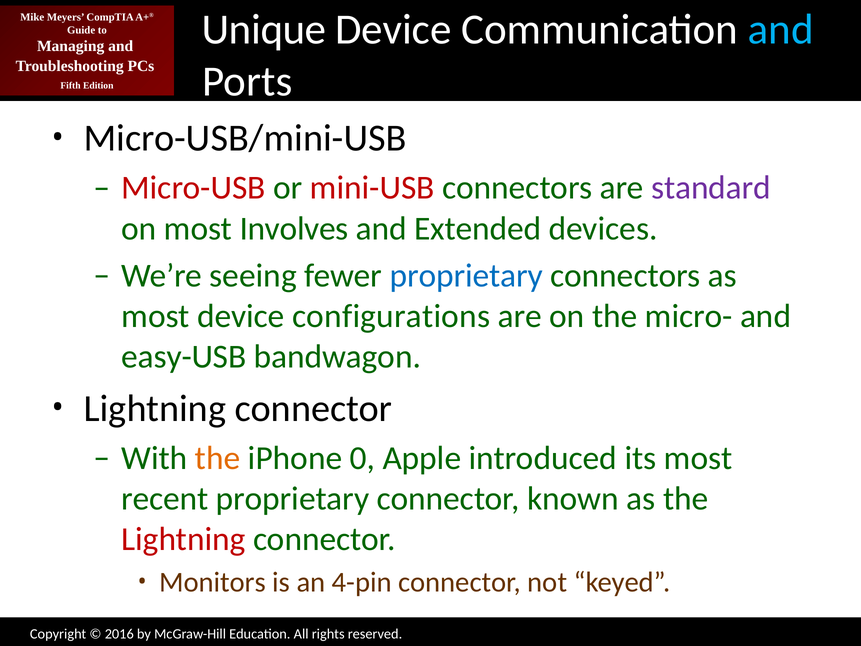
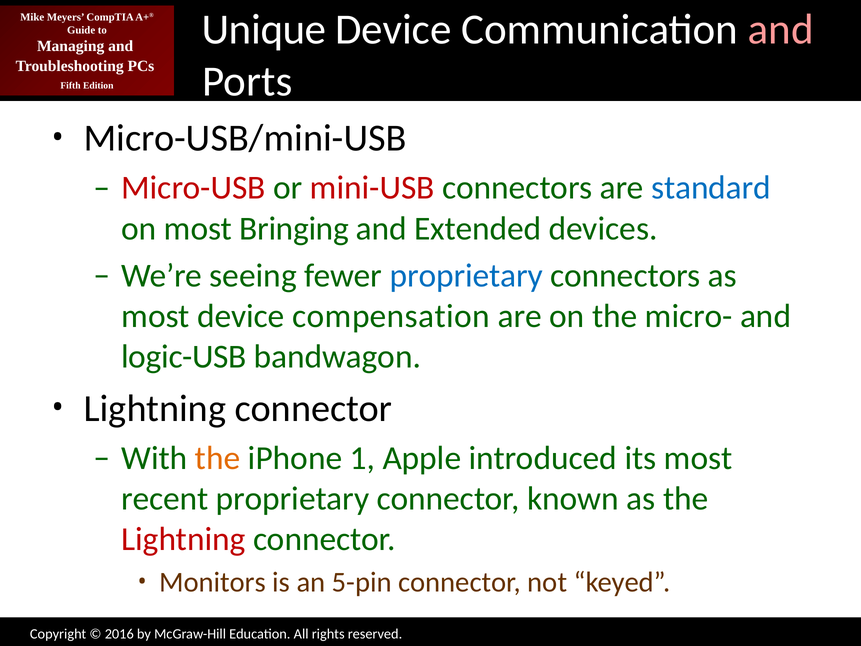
and at (781, 29) colour: light blue -> pink
standard colour: purple -> blue
Involves: Involves -> Bringing
configurations: configurations -> compensation
easy-USB: easy-USB -> logic-USB
0: 0 -> 1
4-pin: 4-pin -> 5-pin
